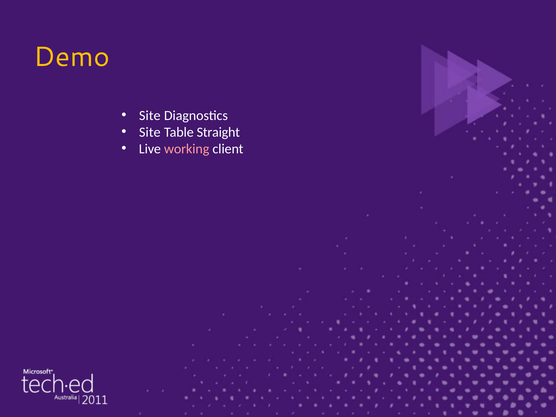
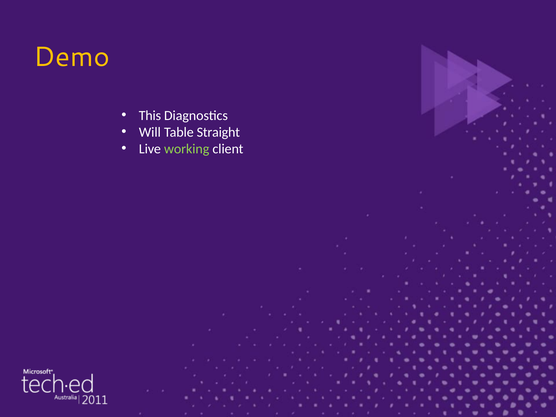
Site at (150, 115): Site -> This
Site at (150, 132): Site -> Will
working colour: pink -> light green
